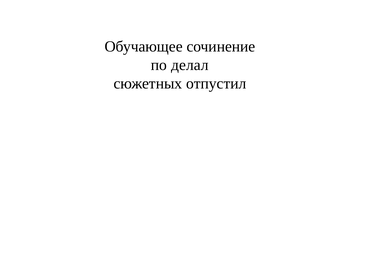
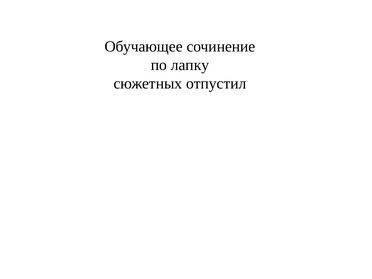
делал: делал -> лапку
